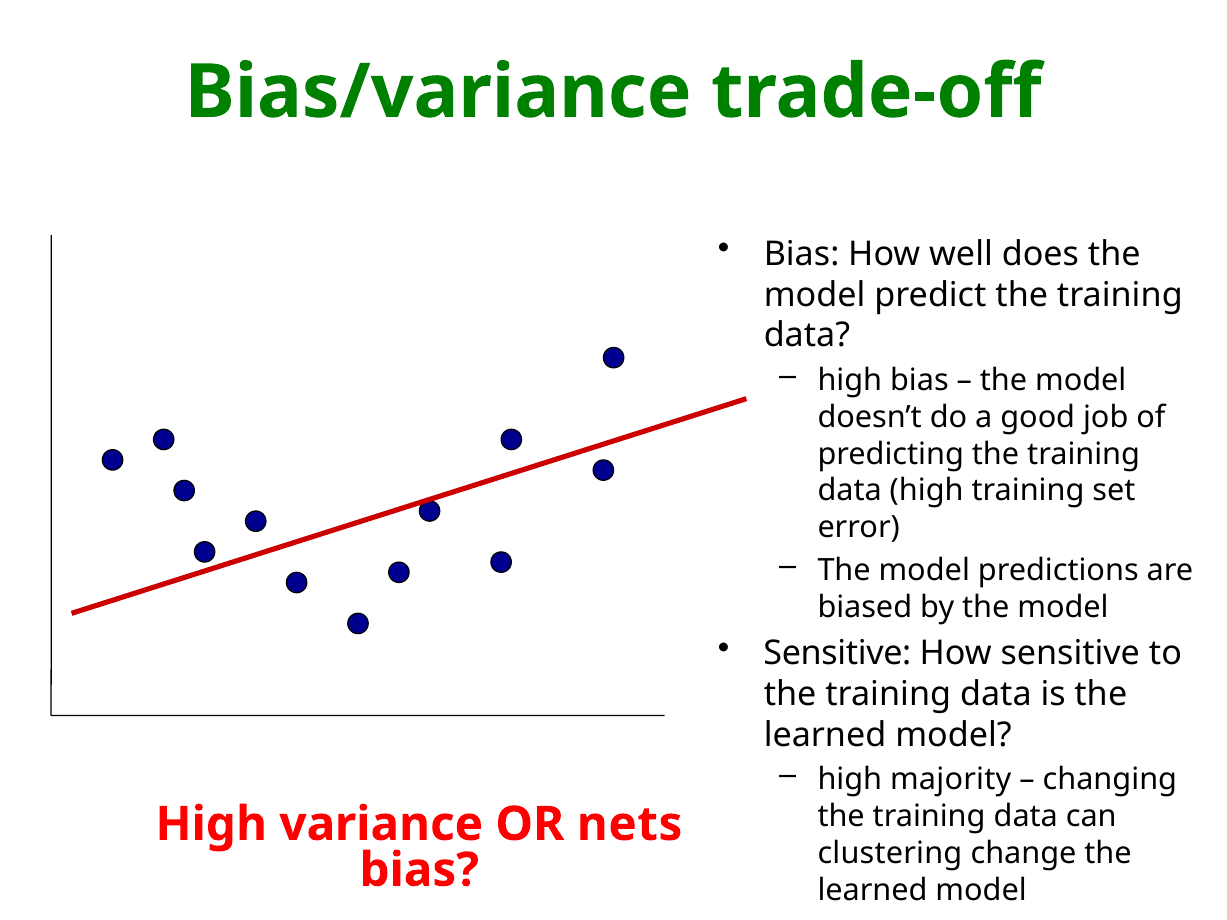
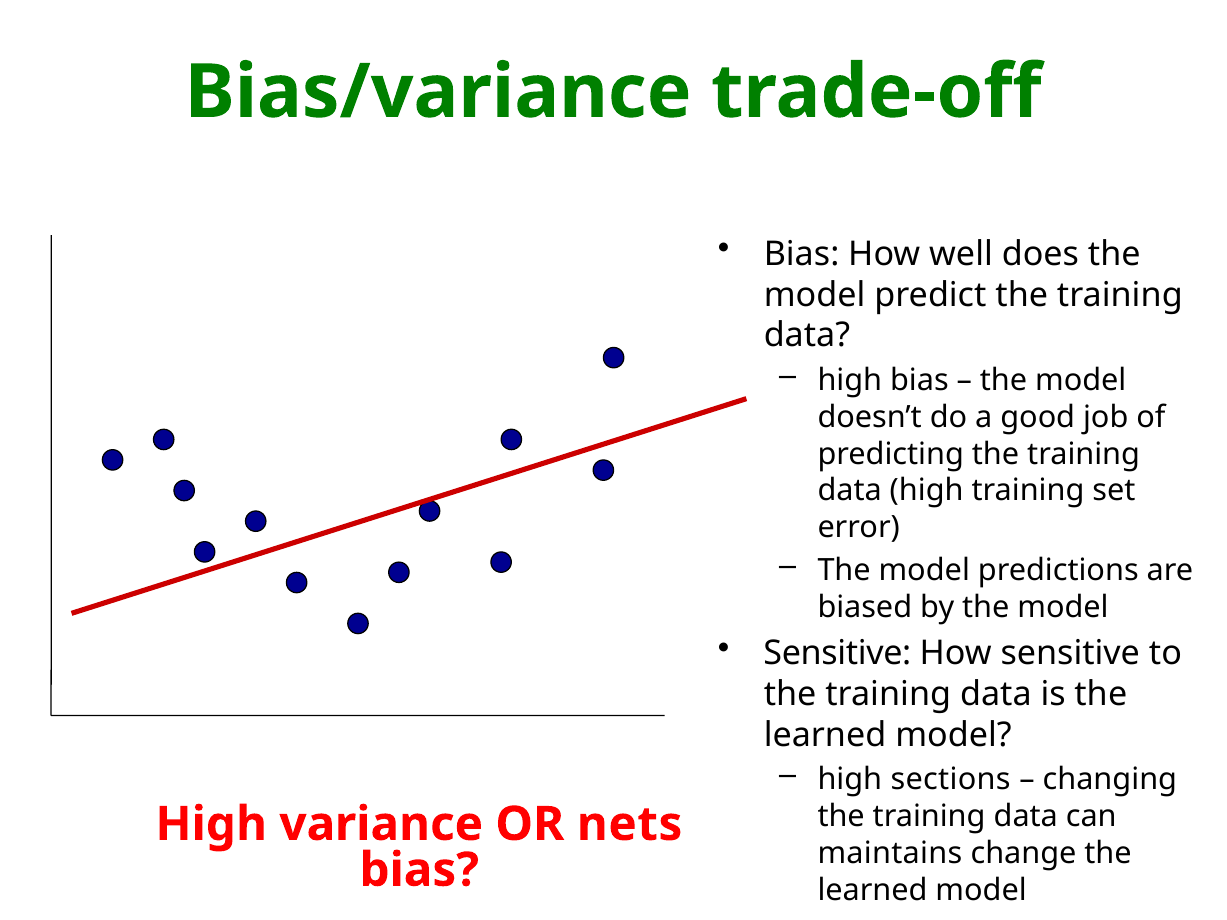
majority: majority -> sections
clustering: clustering -> maintains
